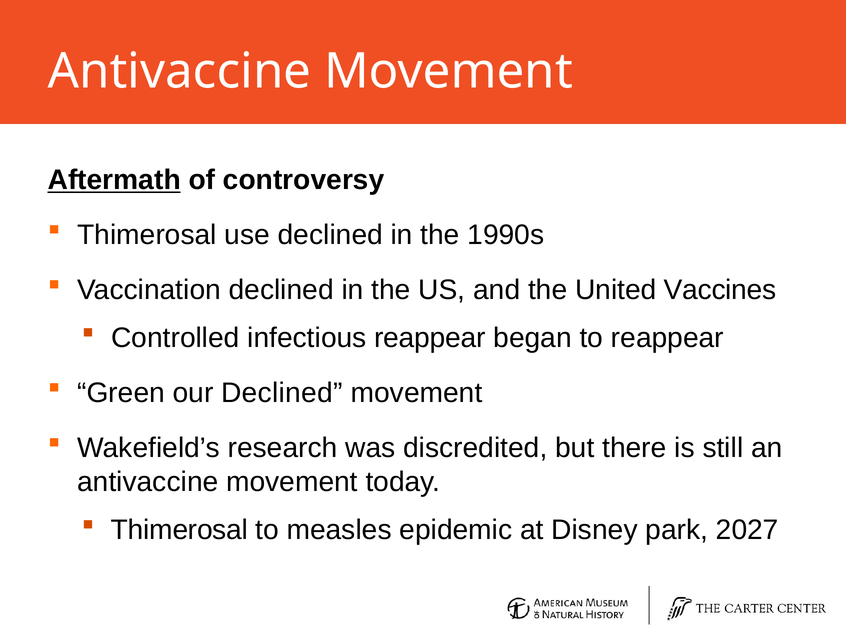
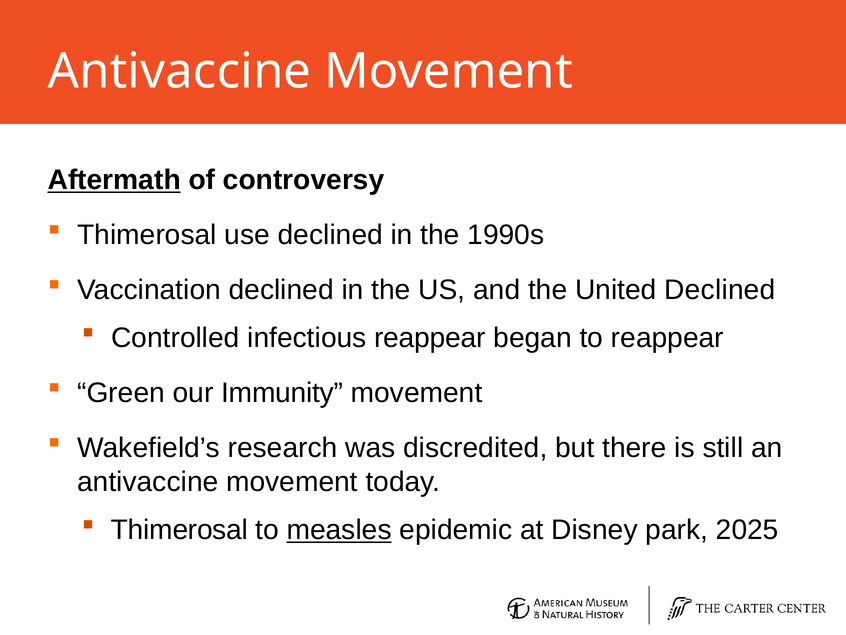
United Vaccines: Vaccines -> Declined
our Declined: Declined -> Immunity
measles underline: none -> present
2027: 2027 -> 2025
